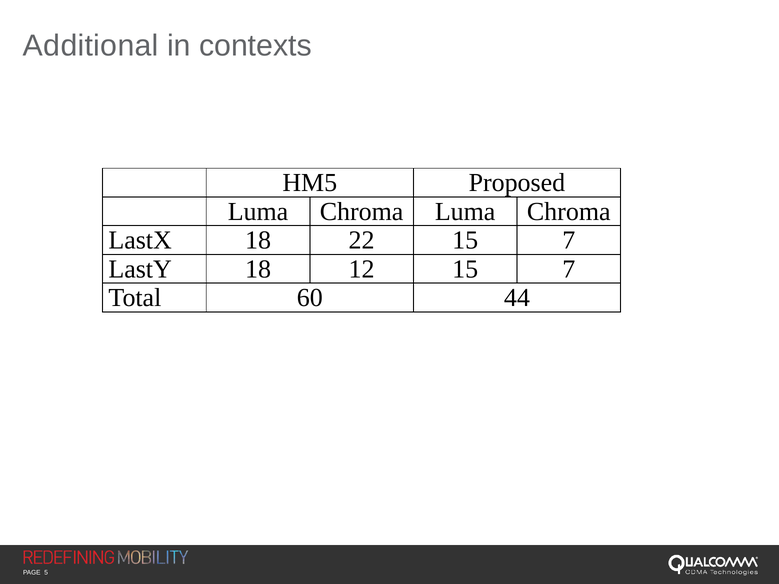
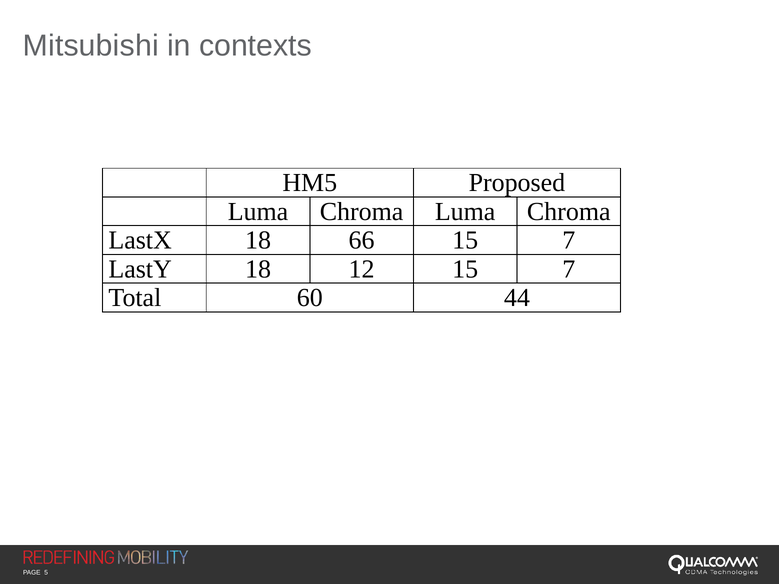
Additional: Additional -> Mitsubishi
22: 22 -> 66
